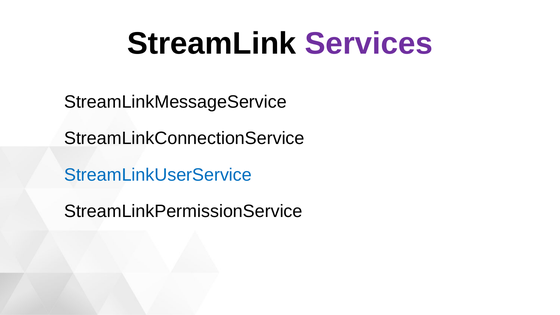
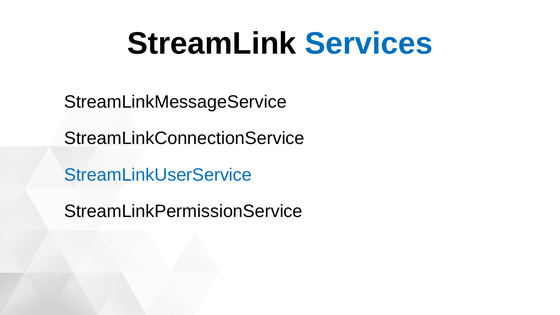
Services colour: purple -> blue
